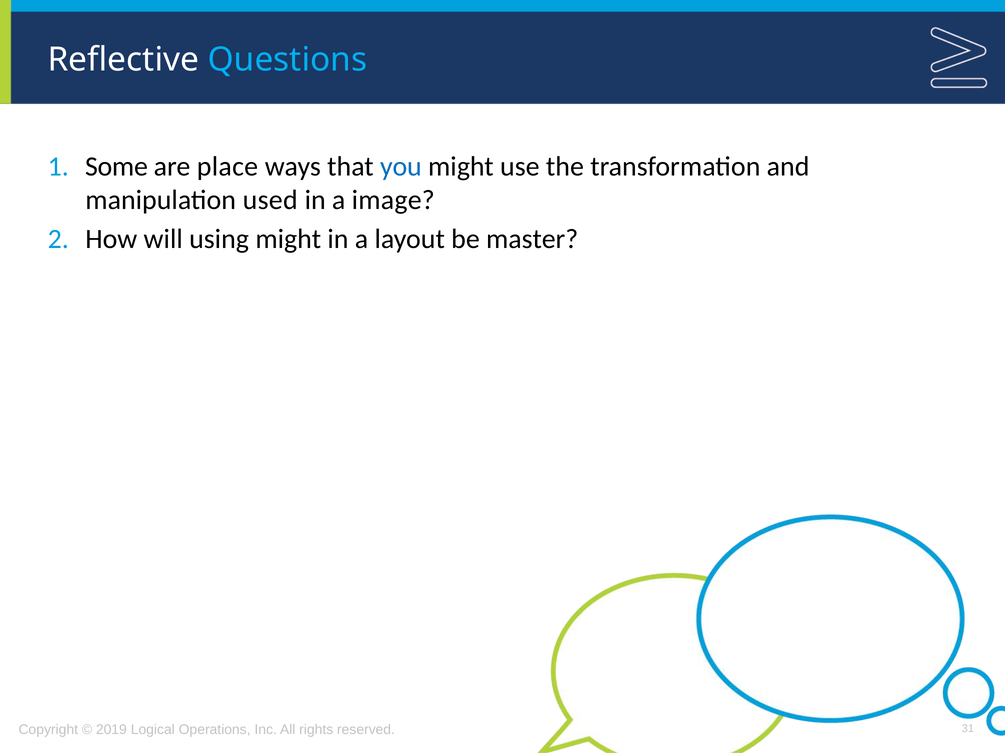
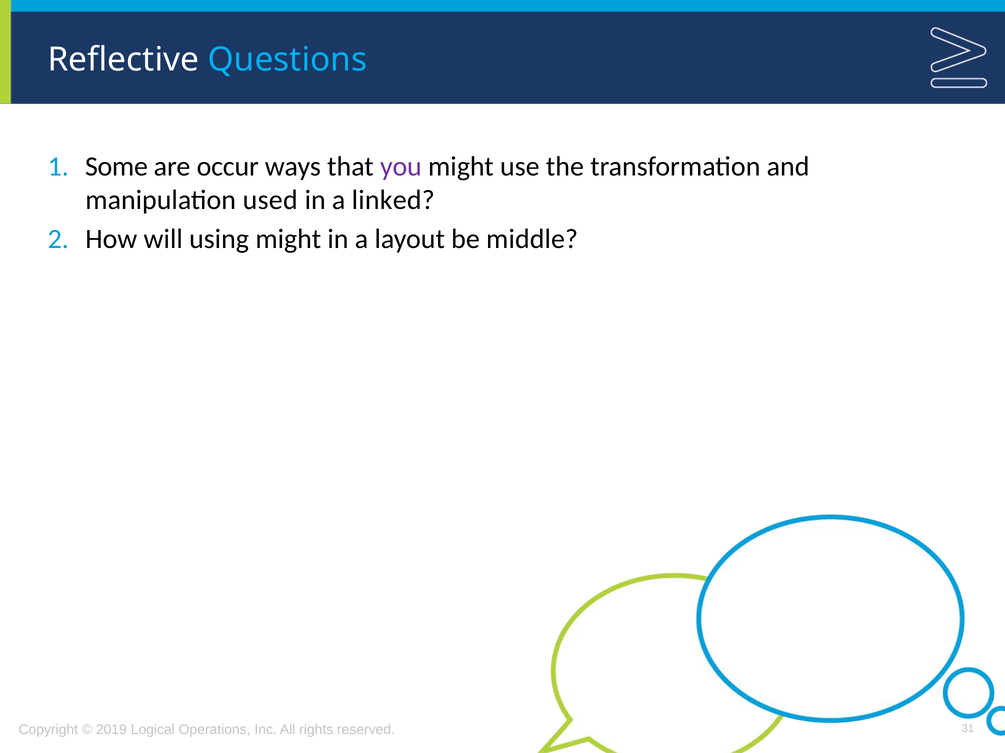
place: place -> occur
you colour: blue -> purple
image: image -> linked
master: master -> middle
